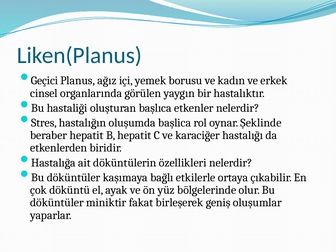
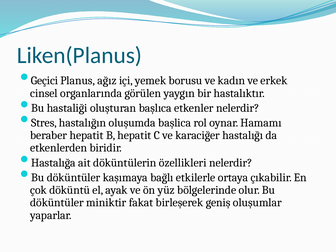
Şeklinde: Şeklinde -> Hamamı
